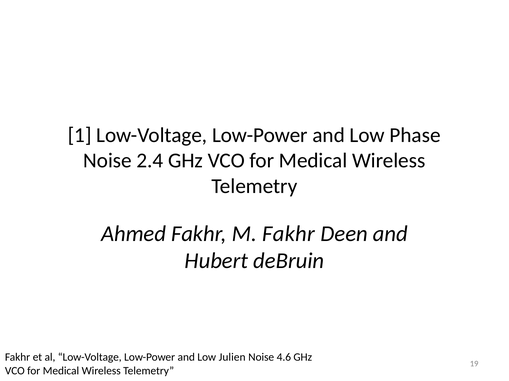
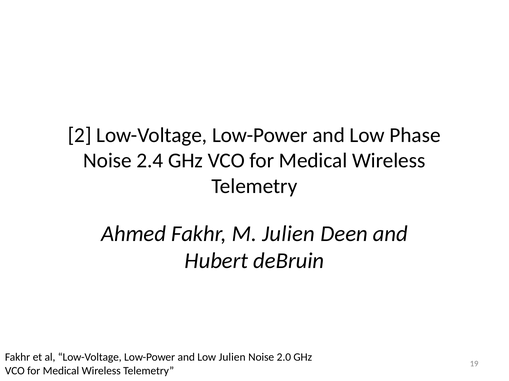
1: 1 -> 2
M Fakhr: Fakhr -> Julien
4.6: 4.6 -> 2.0
